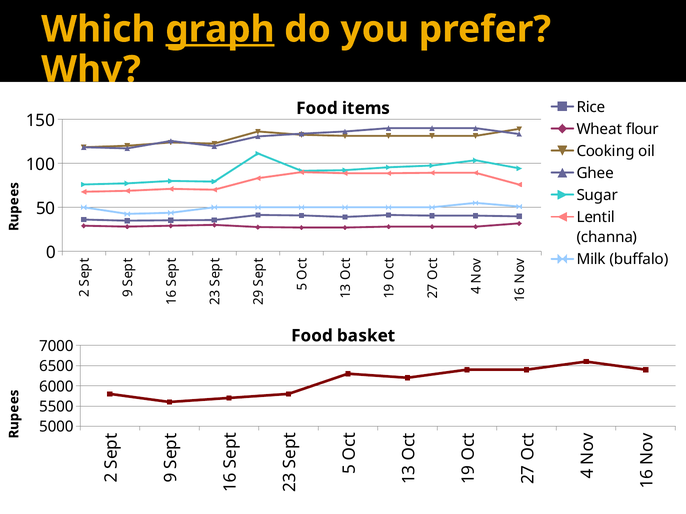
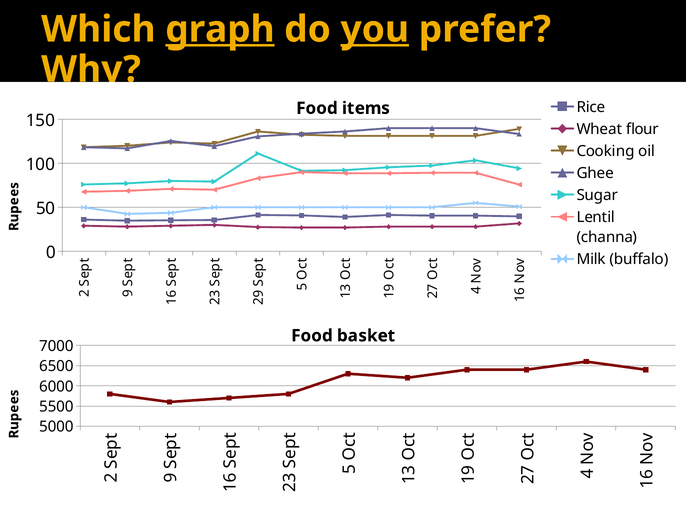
you underline: none -> present
